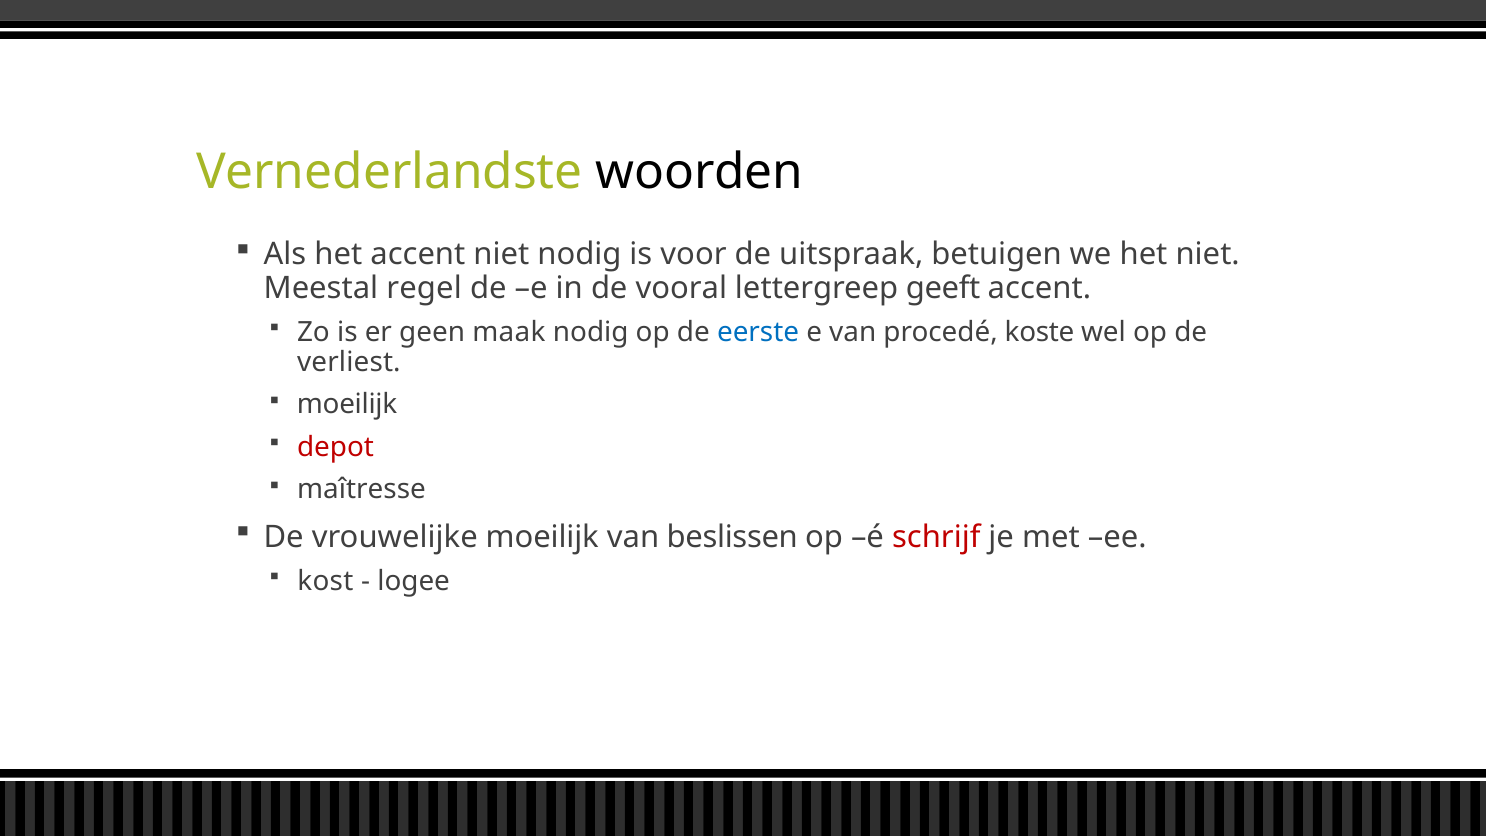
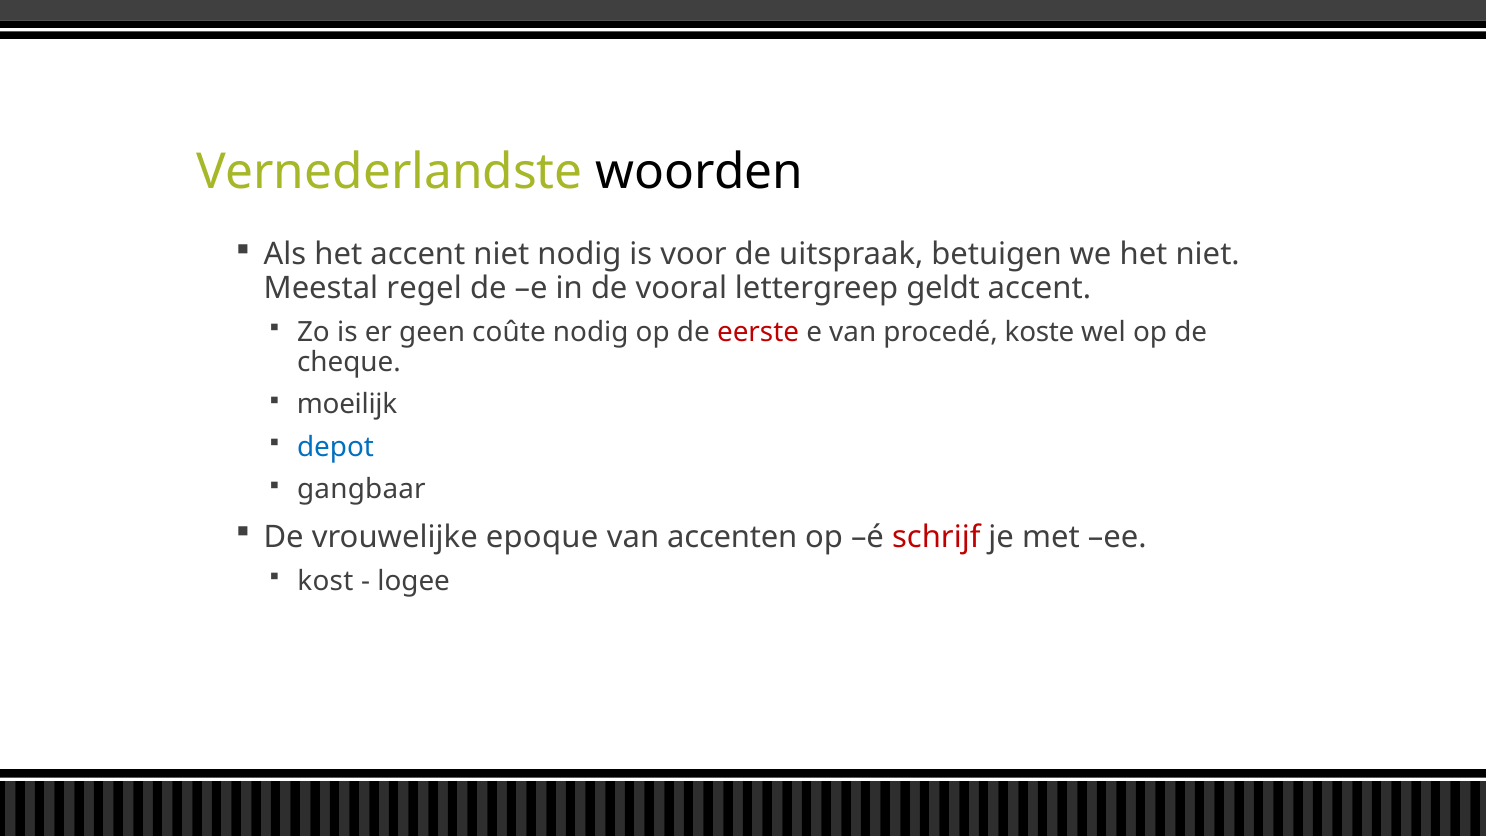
geeft: geeft -> geldt
maak: maak -> coûte
eerste colour: blue -> red
verliest: verliest -> cheque
depot colour: red -> blue
maîtresse: maîtresse -> gangbaar
vrouwelijke moeilijk: moeilijk -> epoque
beslissen: beslissen -> accenten
